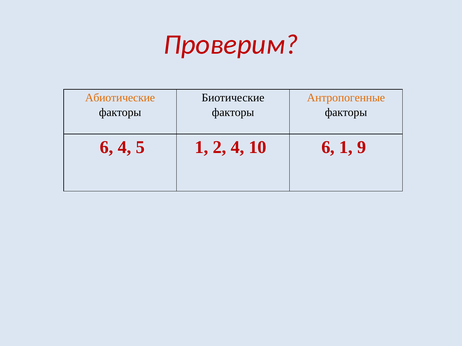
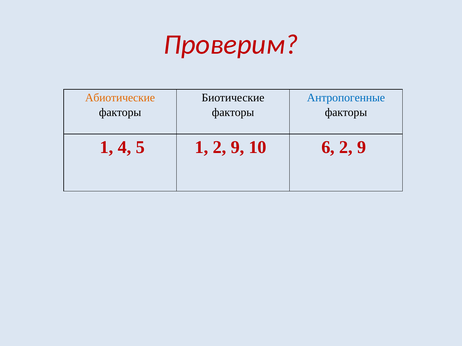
Антропогенные colour: orange -> blue
6 at (107, 147): 6 -> 1
1 2 4: 4 -> 9
6 1: 1 -> 2
